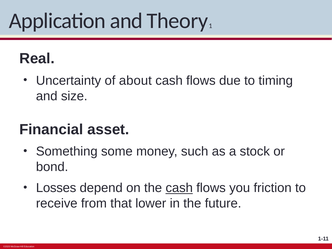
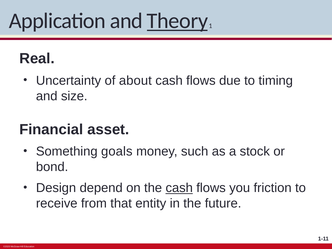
Theory underline: none -> present
some: some -> goals
Losses: Losses -> Design
lower: lower -> entity
